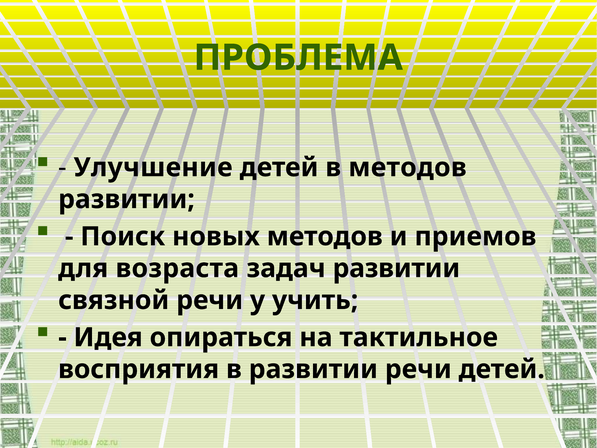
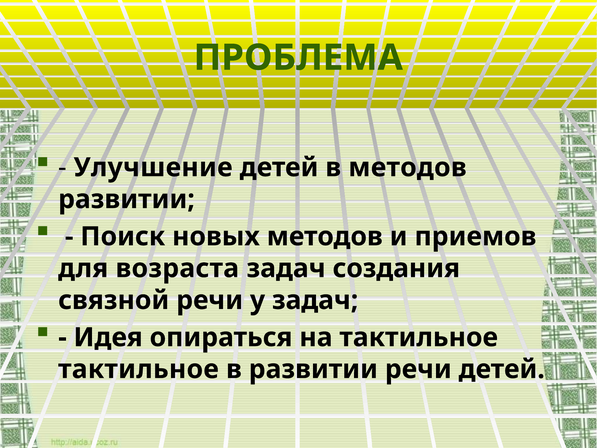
задач развитии: развитии -> создания
у учить: учить -> задач
восприятия at (139, 369): восприятия -> тактильное
